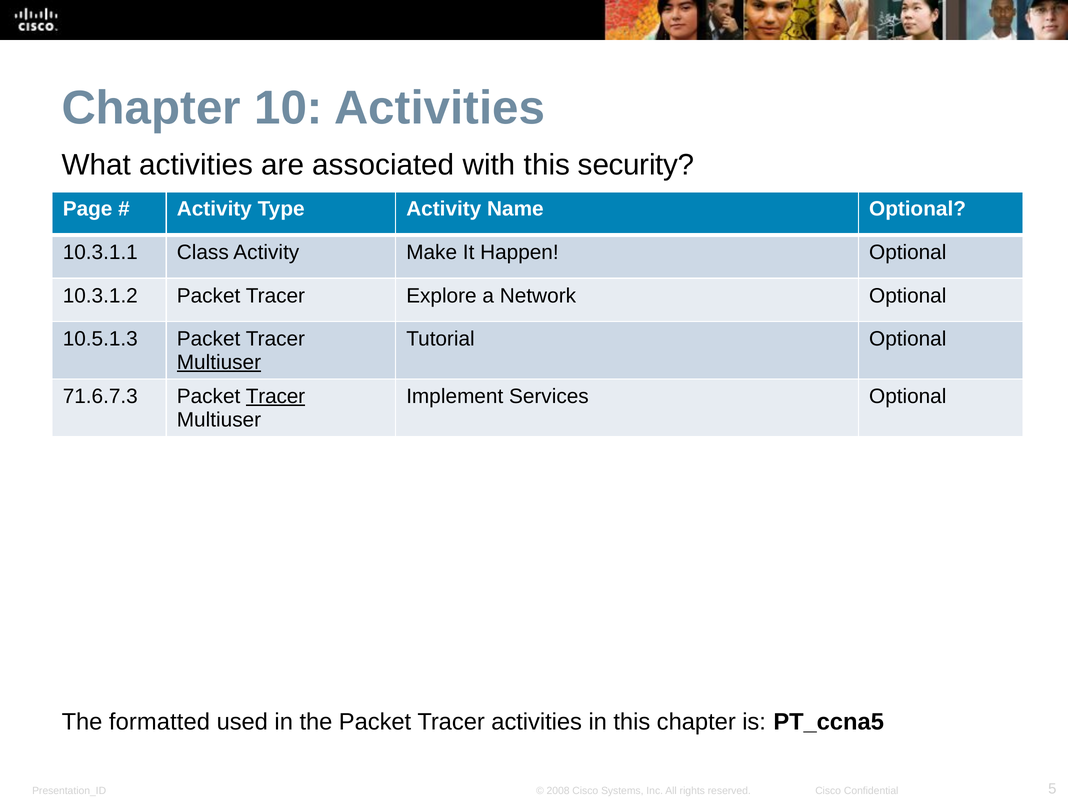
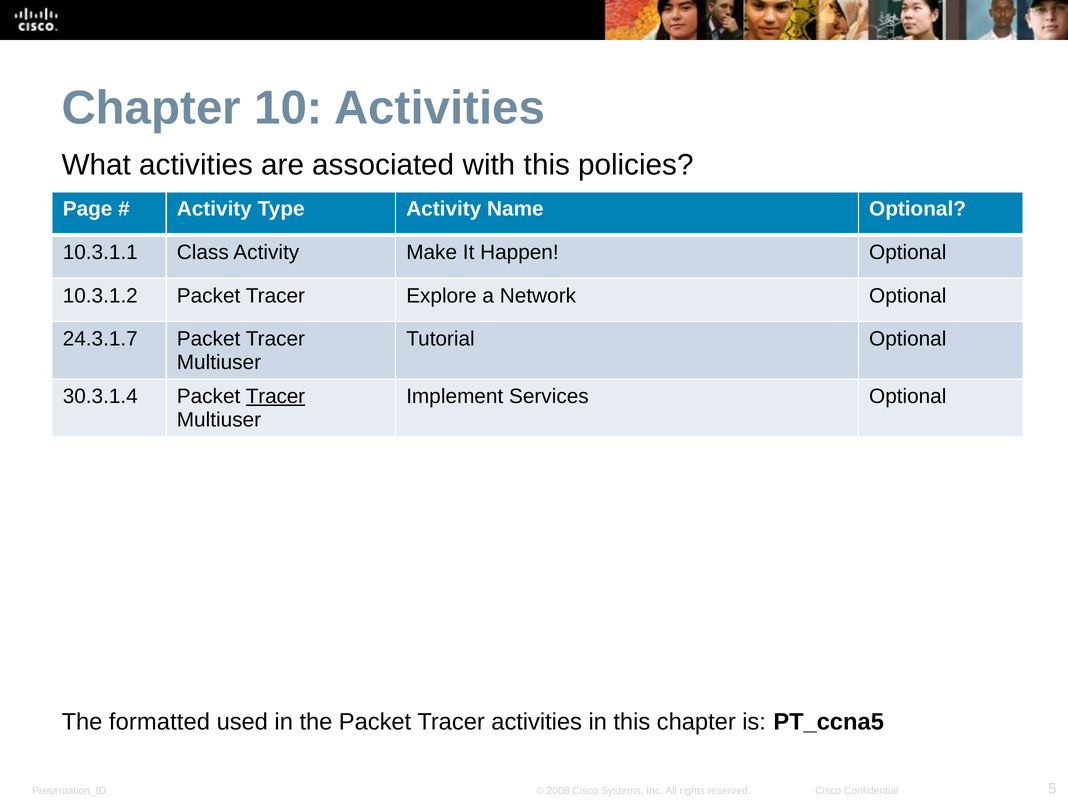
security: security -> policies
10.5.1.3: 10.5.1.3 -> 24.3.1.7
Multiuser at (219, 362) underline: present -> none
71.6.7.3: 71.6.7.3 -> 30.3.1.4
